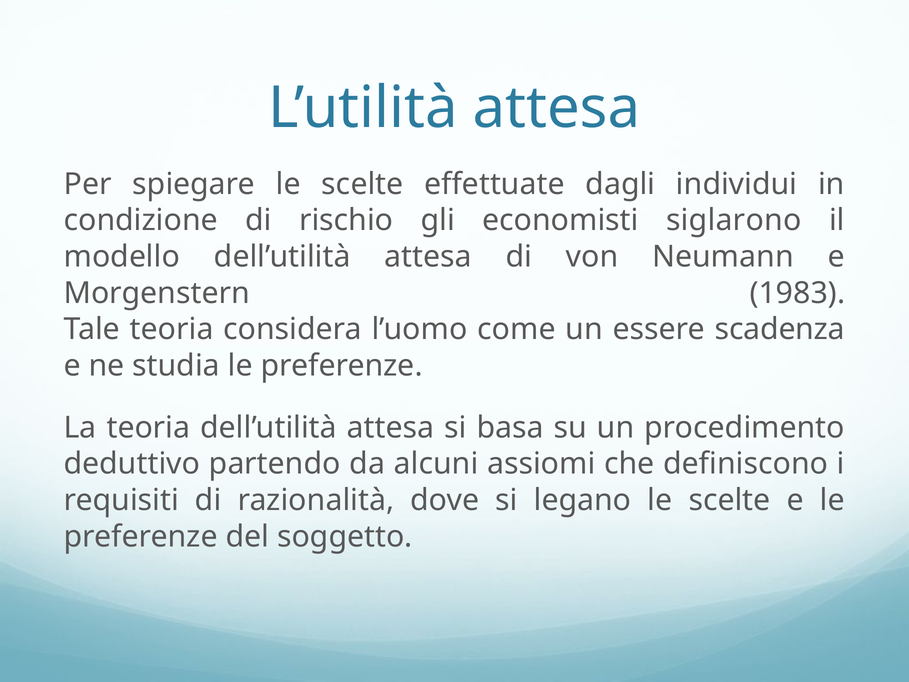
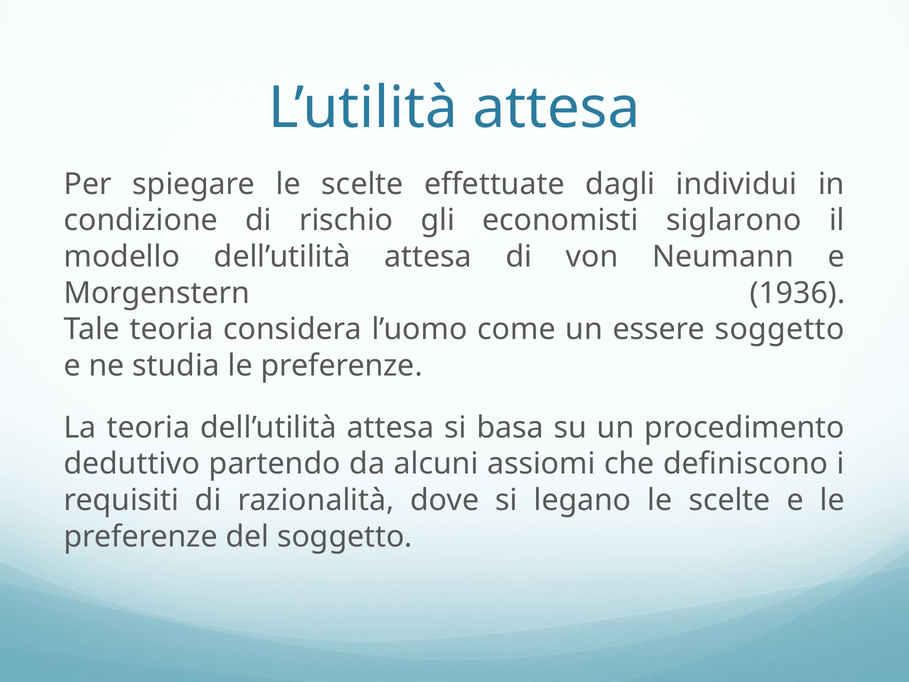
1983: 1983 -> 1936
essere scadenza: scadenza -> soggetto
